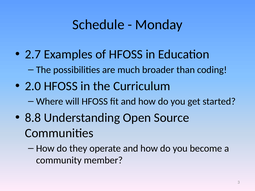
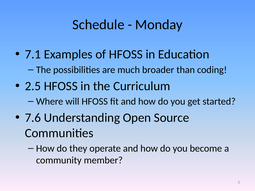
2.7: 2.7 -> 7.1
2.0: 2.0 -> 2.5
8.8: 8.8 -> 7.6
